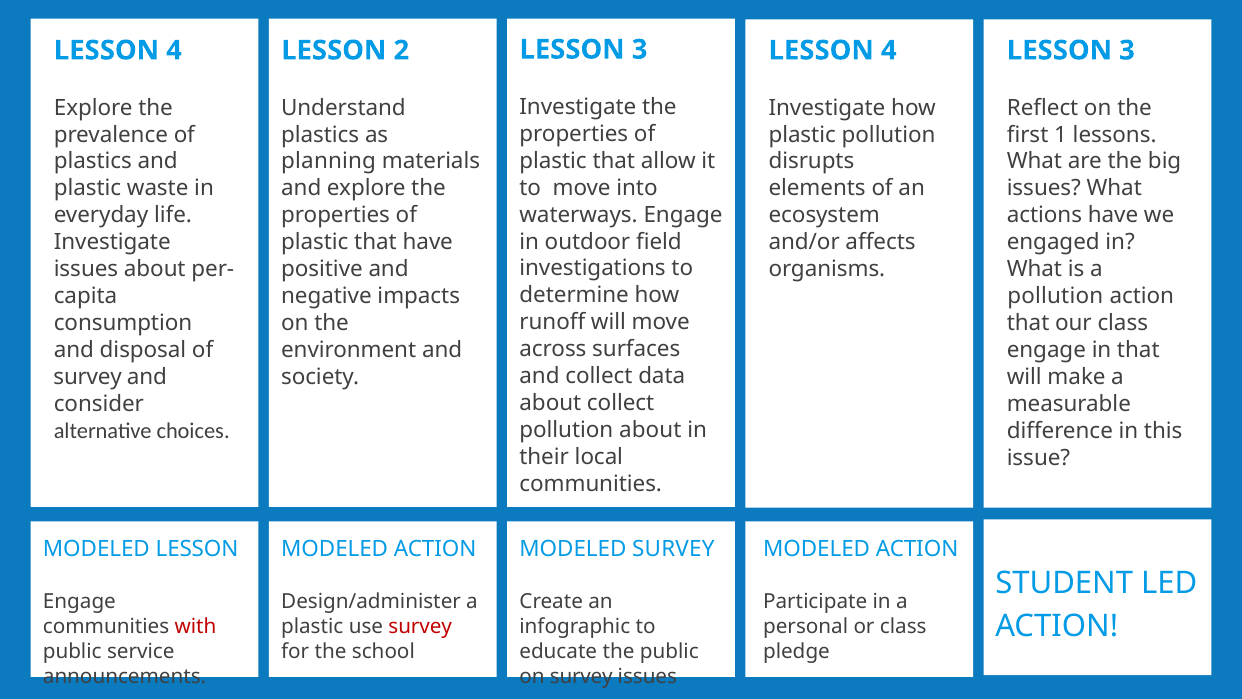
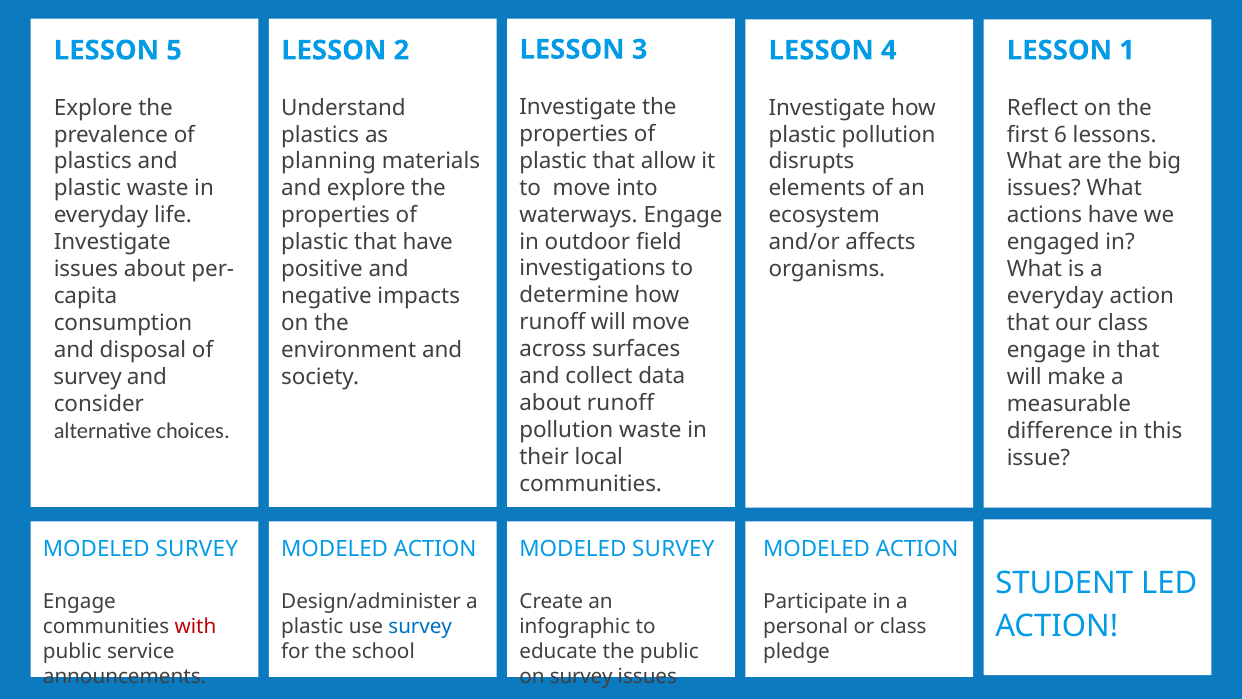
4 at (174, 50): 4 -> 5
3 at (1127, 50): 3 -> 1
1: 1 -> 6
pollution at (1055, 296): pollution -> everyday
about collect: collect -> runoff
pollution about: about -> waste
LESSON at (197, 549): LESSON -> SURVEY
survey at (420, 627) colour: red -> blue
